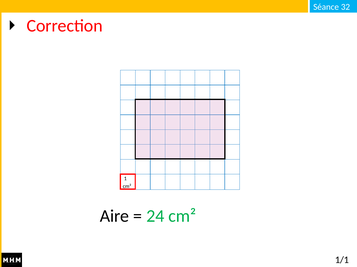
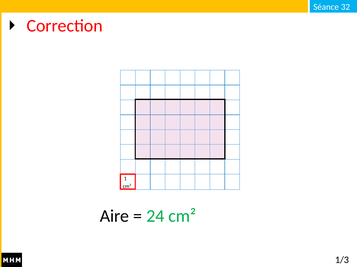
1/1: 1/1 -> 1/3
